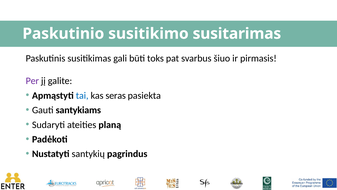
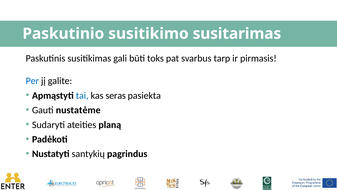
šiuo: šiuo -> tarp
Per colour: purple -> blue
santykiams: santykiams -> nustatėme
